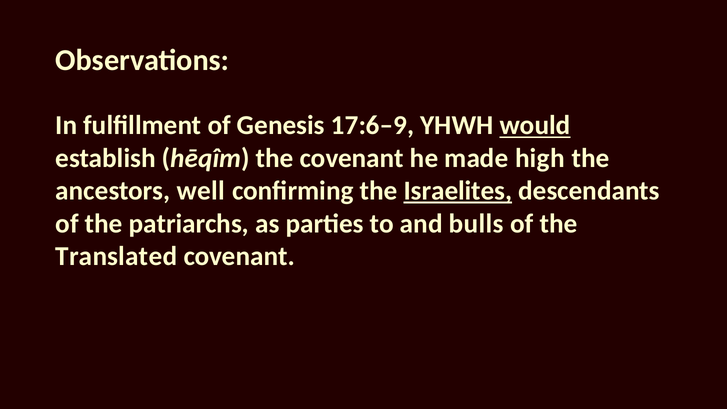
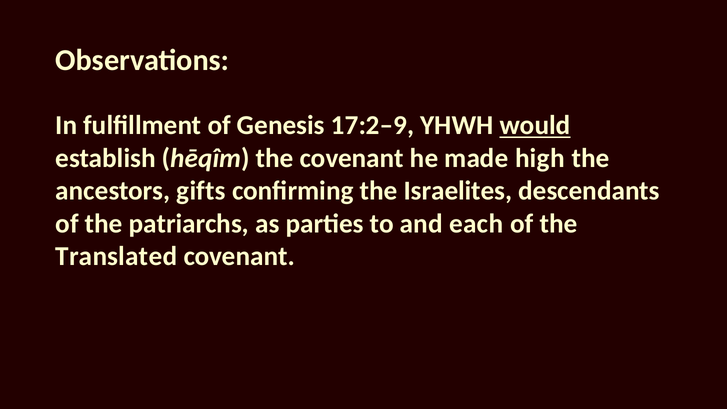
17:6–9: 17:6–9 -> 17:2–9
well: well -> gifts
Israelites underline: present -> none
bulls: bulls -> each
